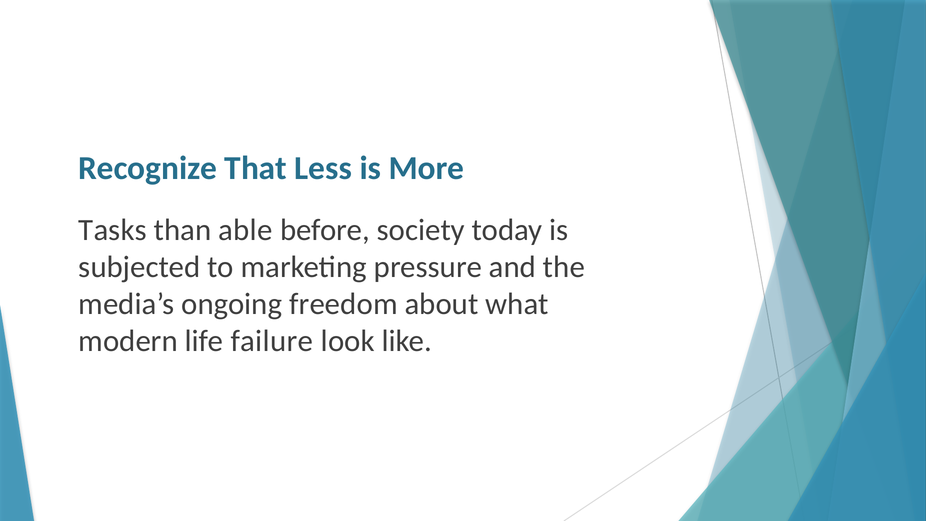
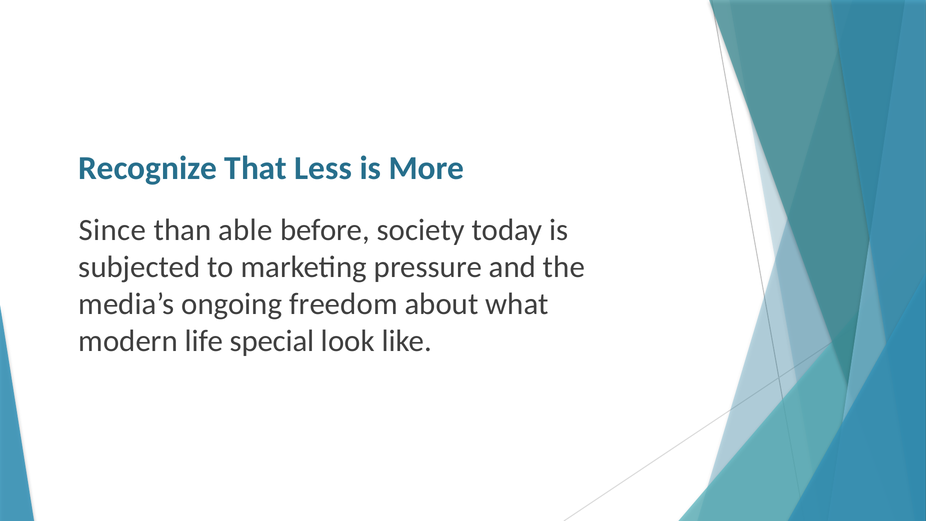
Tasks: Tasks -> Since
failure: failure -> special
